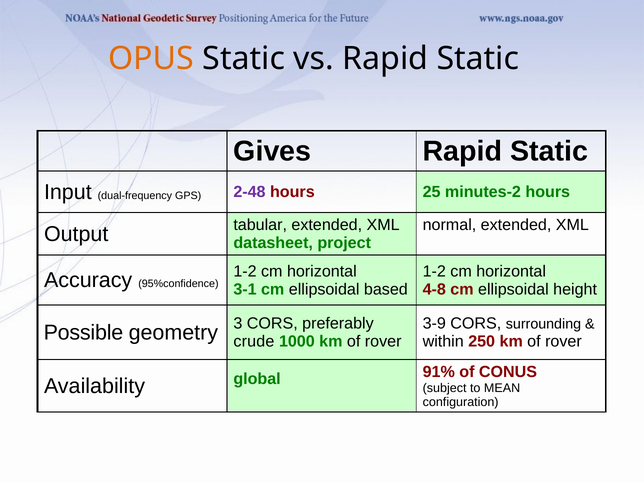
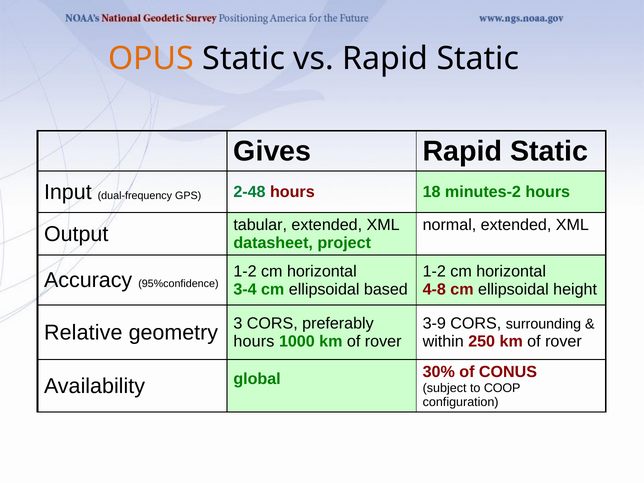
2-48 colour: purple -> green
25: 25 -> 18
3-1: 3-1 -> 3-4
Possible: Possible -> Relative
crude at (254, 341): crude -> hours
91%: 91% -> 30%
MEAN: MEAN -> COOP
